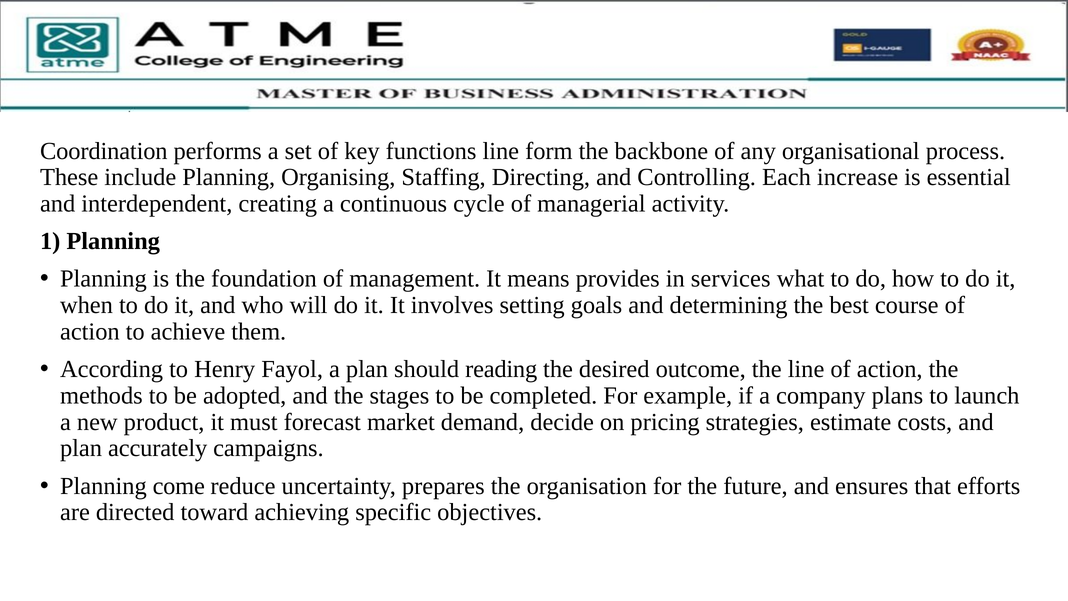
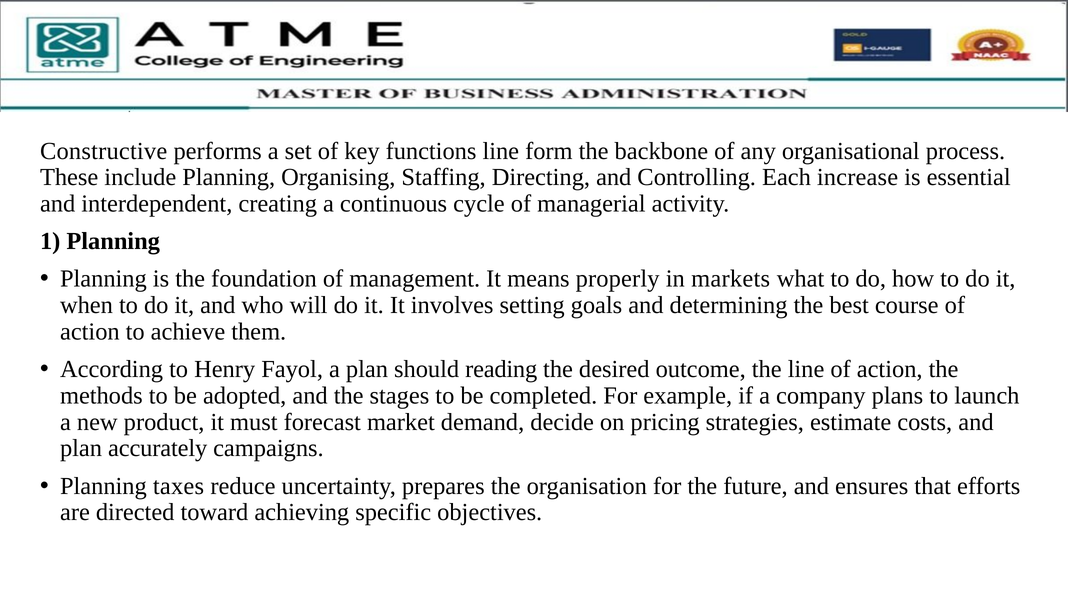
Coordination: Coordination -> Constructive
provides: provides -> properly
services: services -> markets
come: come -> taxes
